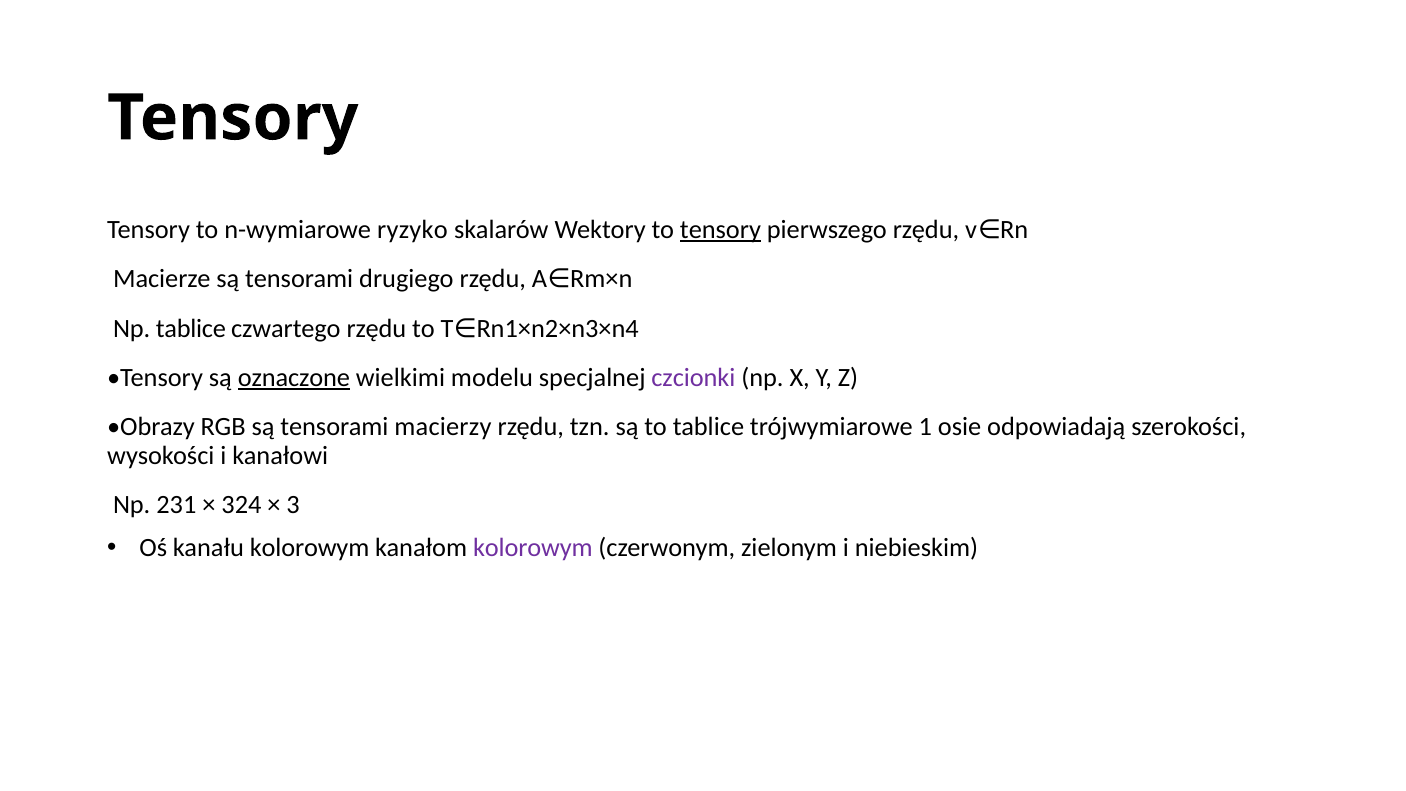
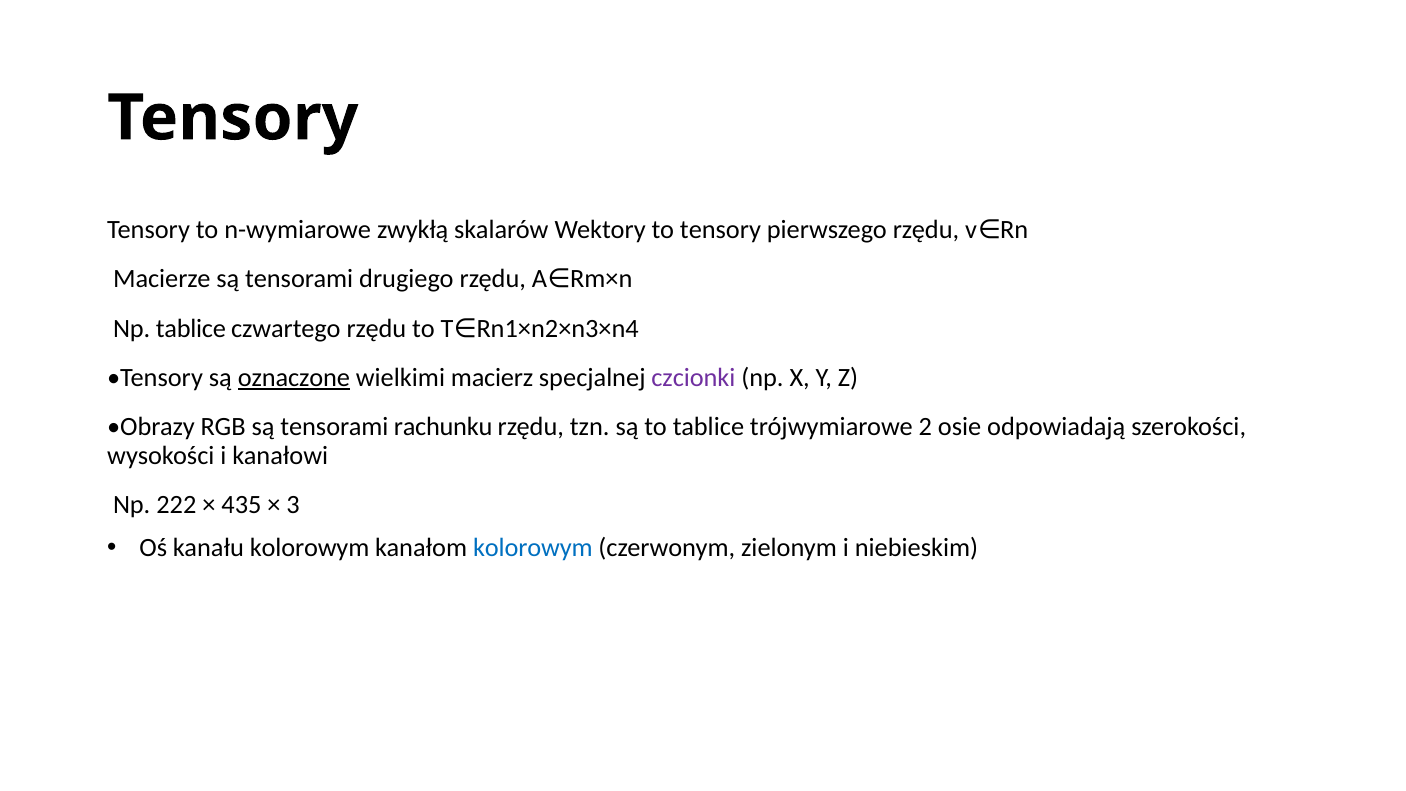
ryzyko: ryzyko -> zwykłą
tensory at (720, 230) underline: present -> none
modelu: modelu -> macierz
macierzy: macierzy -> rachunku
1: 1 -> 2
231: 231 -> 222
324: 324 -> 435
kolorowym at (533, 548) colour: purple -> blue
